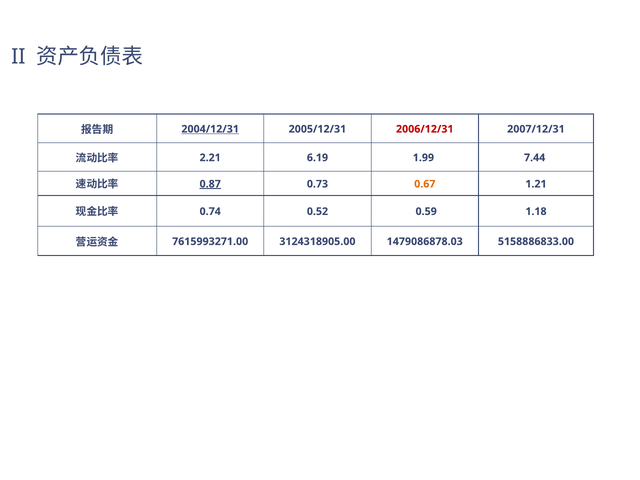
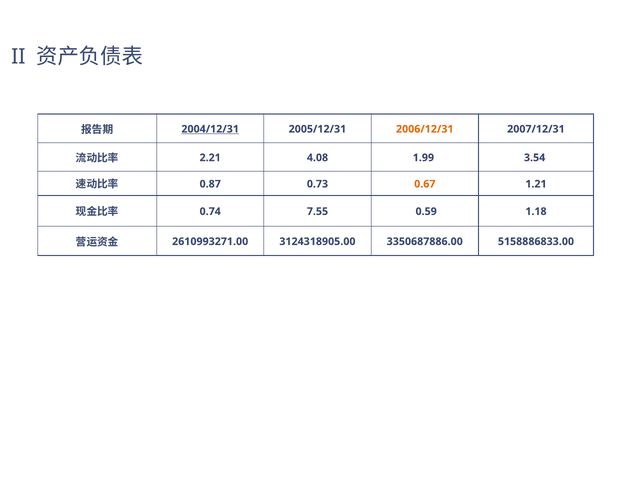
2006/12/31 colour: red -> orange
6.19: 6.19 -> 4.08
7.44: 7.44 -> 3.54
0.87 underline: present -> none
0.52: 0.52 -> 7.55
7615993271.00: 7615993271.00 -> 2610993271.00
1479086878.03: 1479086878.03 -> 3350687886.00
